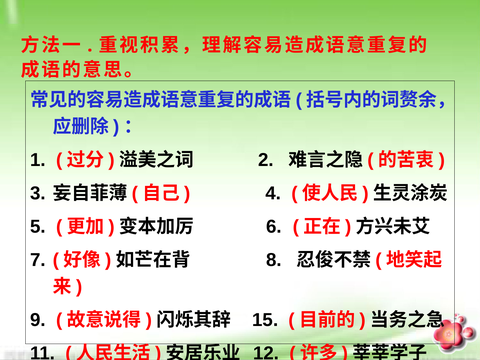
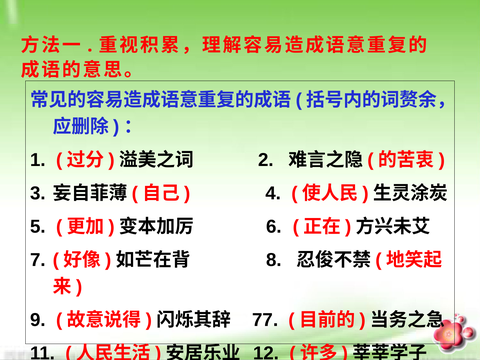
15: 15 -> 77
